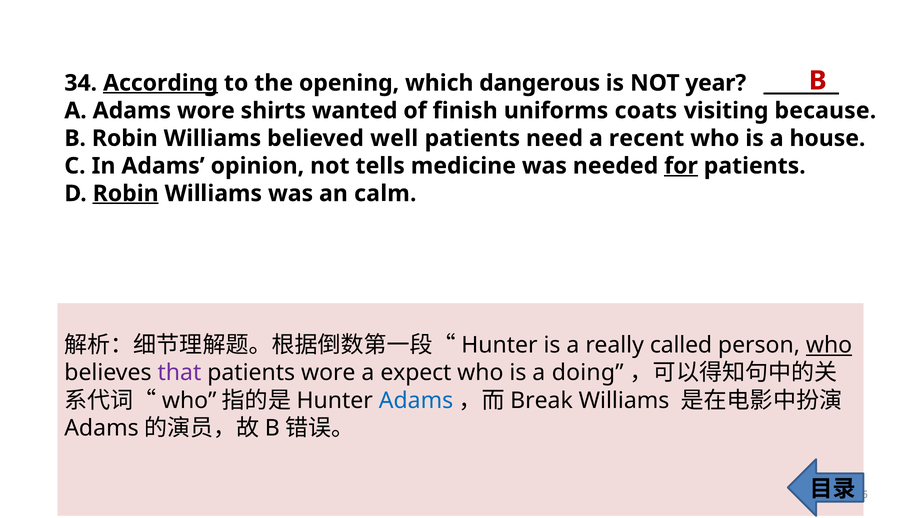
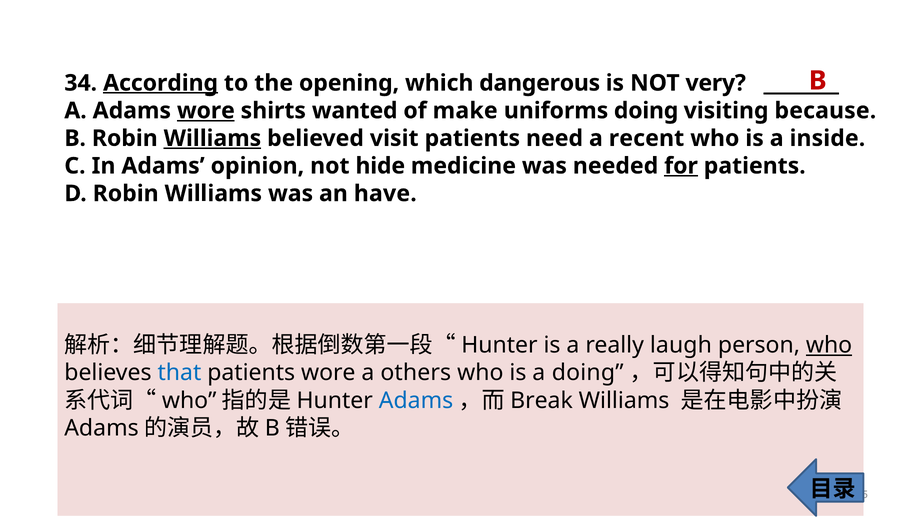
year: year -> very
wore at (206, 111) underline: none -> present
finish: finish -> make
uniforms coats: coats -> doing
Williams at (212, 138) underline: none -> present
well: well -> visit
house: house -> inside
tells: tells -> hide
Robin at (126, 194) underline: present -> none
calm: calm -> have
called: called -> laugh
that colour: purple -> blue
expect: expect -> others
